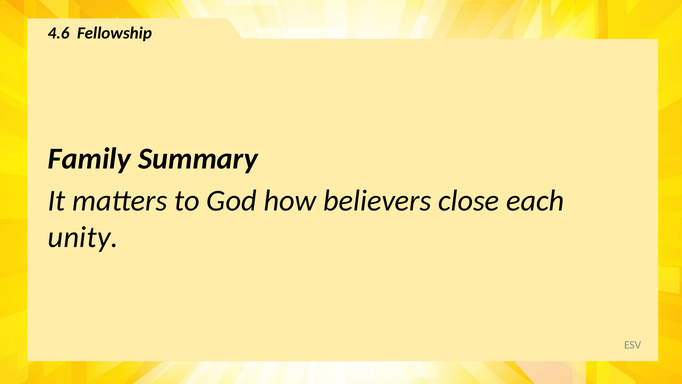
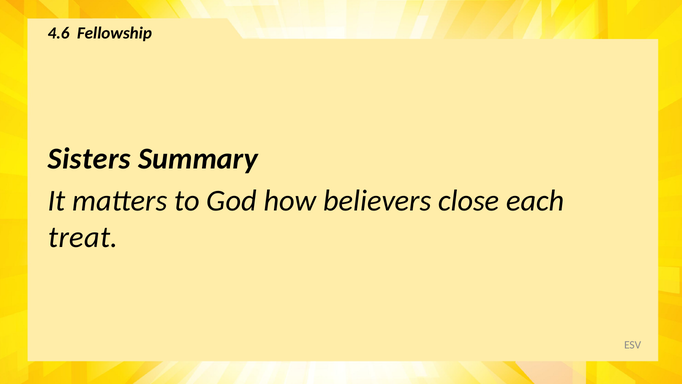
Family: Family -> Sisters
unity: unity -> treat
